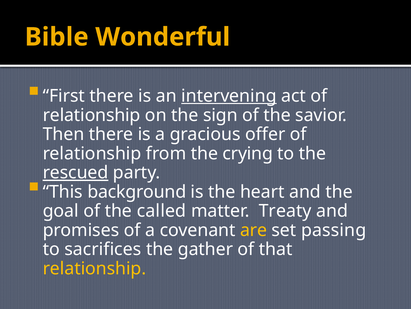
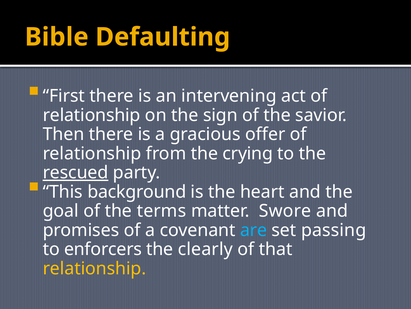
Wonderful: Wonderful -> Defaulting
intervening underline: present -> none
called: called -> terms
Treaty: Treaty -> Swore
are colour: yellow -> light blue
sacrifices: sacrifices -> enforcers
gather: gather -> clearly
